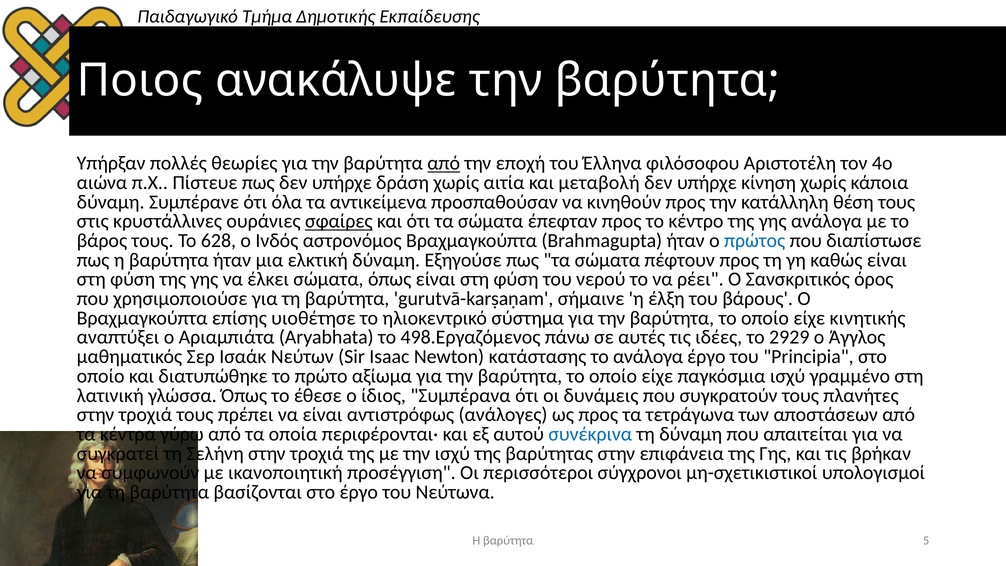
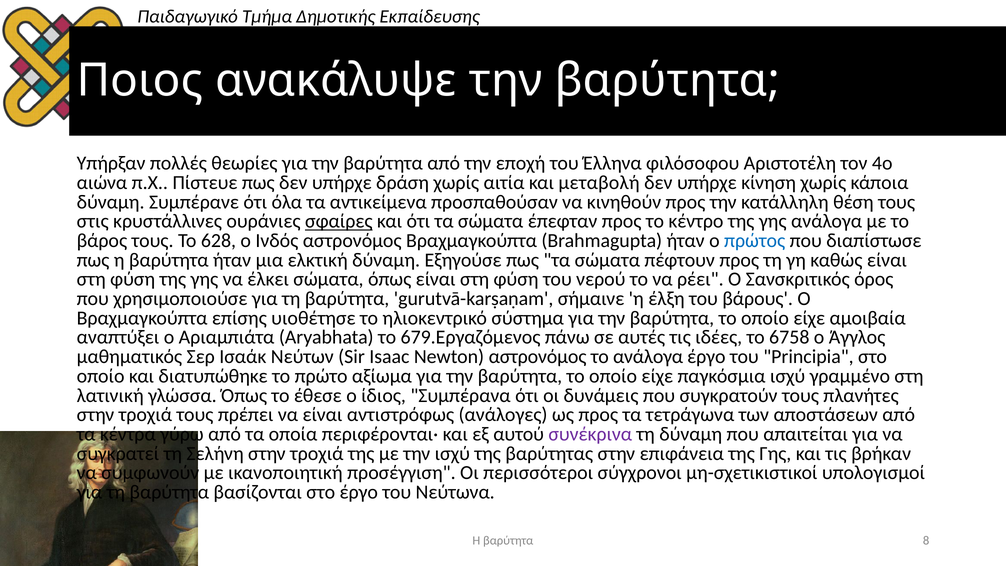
από at (444, 163) underline: present -> none
κινητικής: κινητικής -> αμοιβαία
498.Εργαζόμενος: 498.Εργαζόμενος -> 679.Εργαζόμενος
2929: 2929 -> 6758
Newton κατάστασης: κατάστασης -> αστρονόμος
συνέκρινα colour: blue -> purple
5: 5 -> 8
